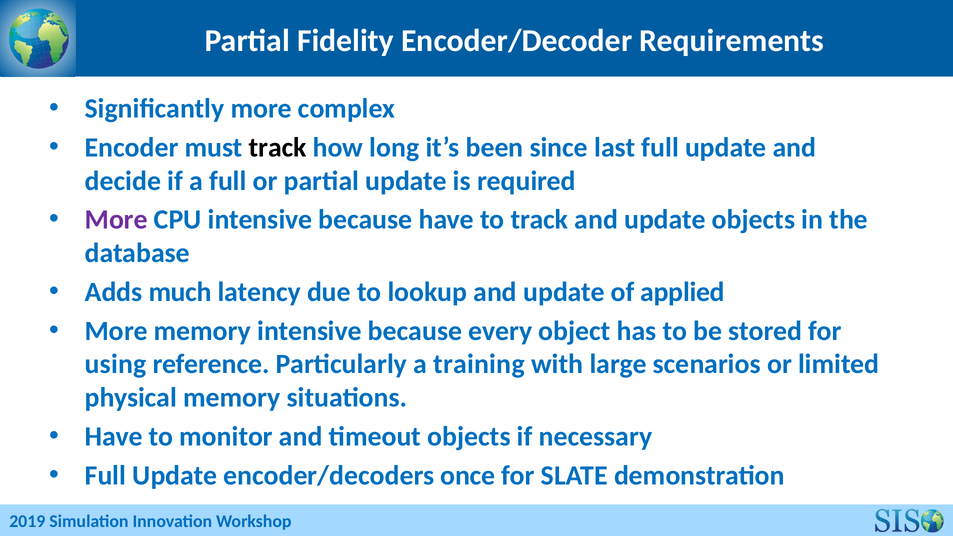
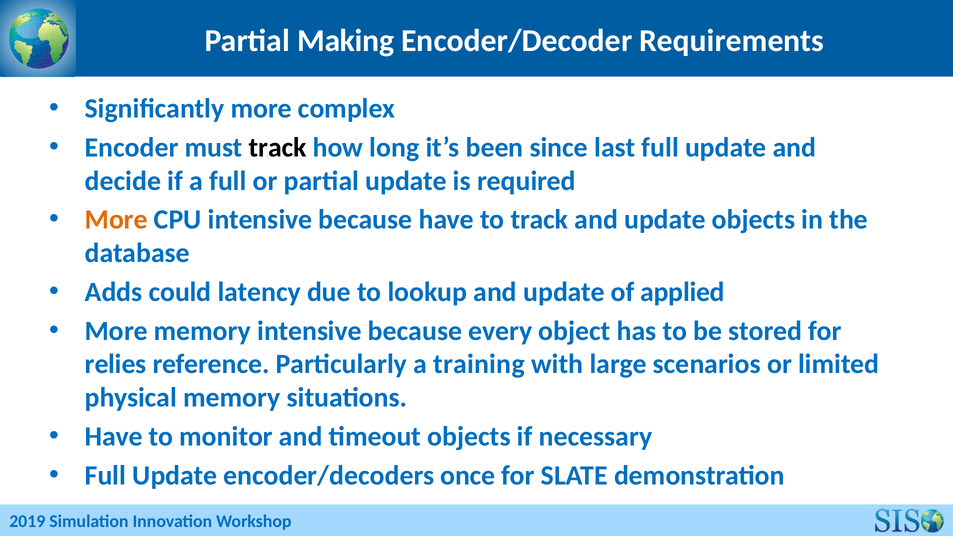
Fidelity: Fidelity -> Making
More at (116, 220) colour: purple -> orange
much: much -> could
using: using -> relies
